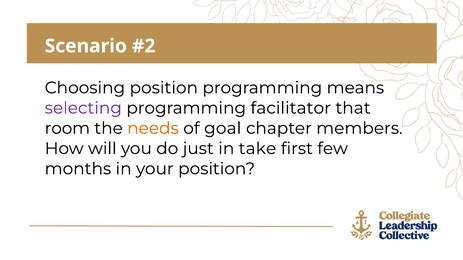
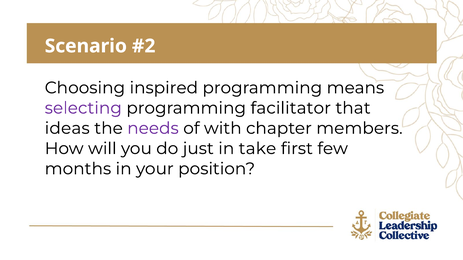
Choosing position: position -> inspired
room: room -> ideas
needs colour: orange -> purple
goal: goal -> with
